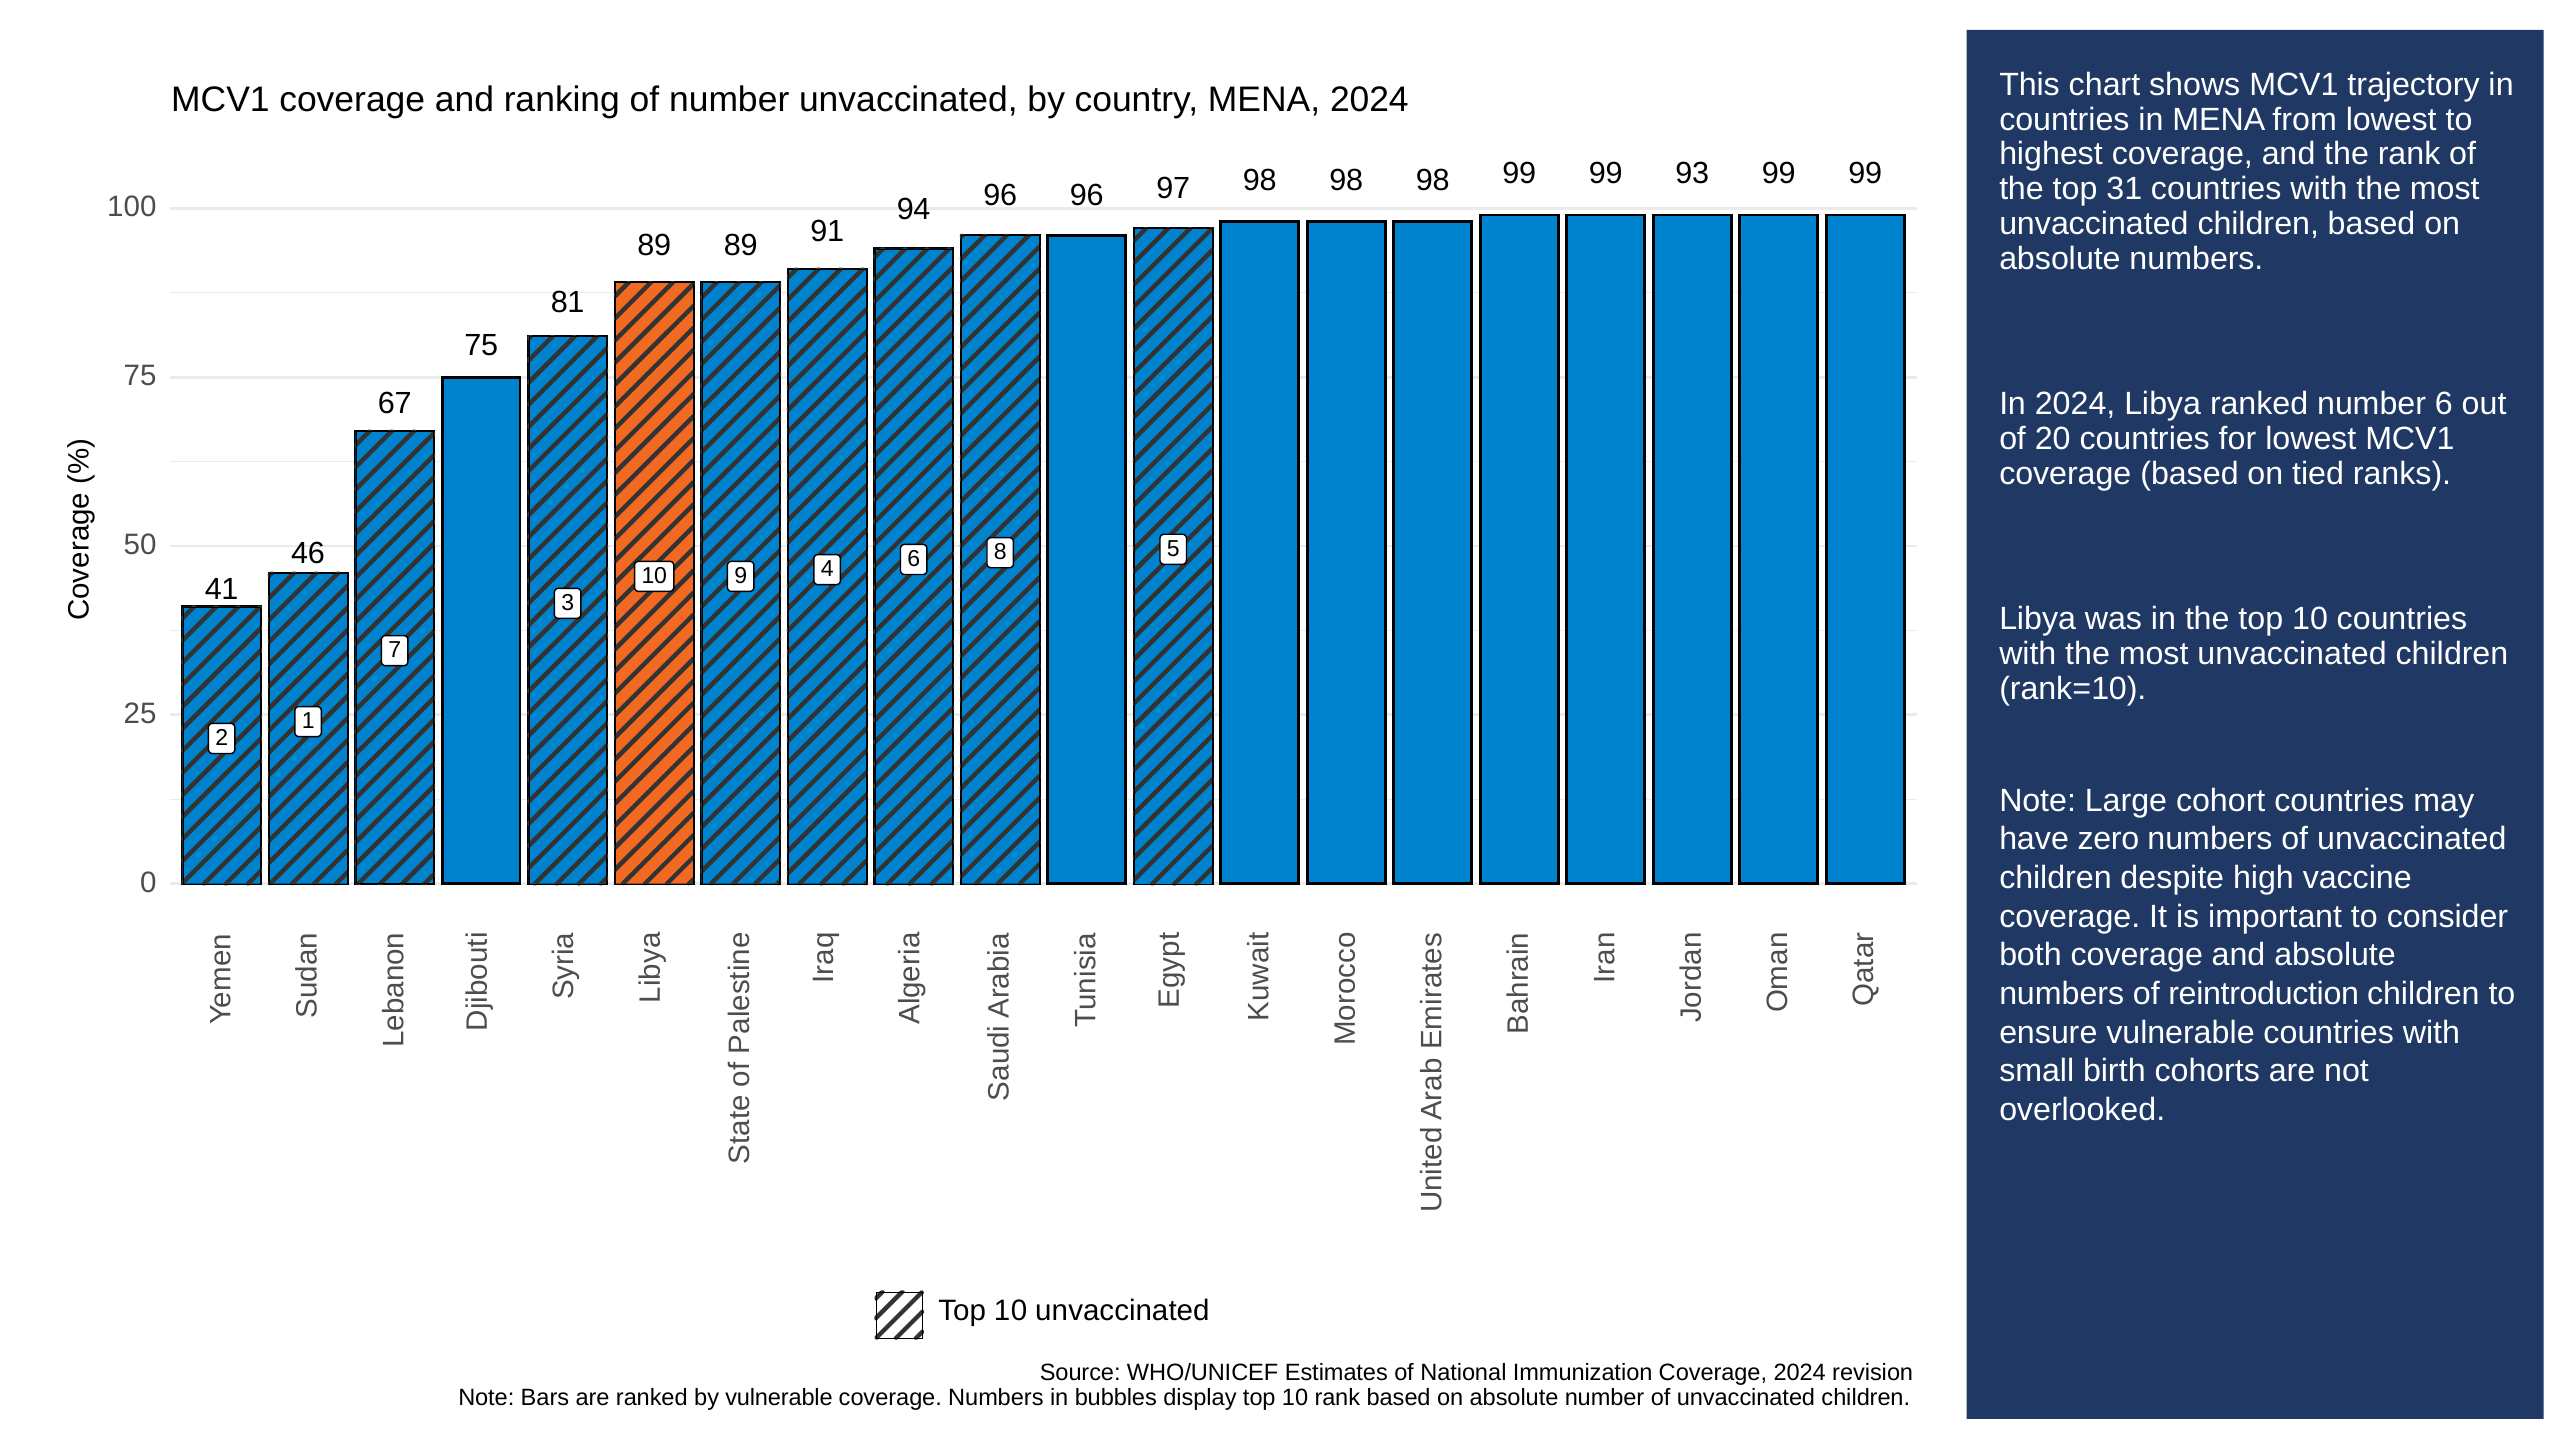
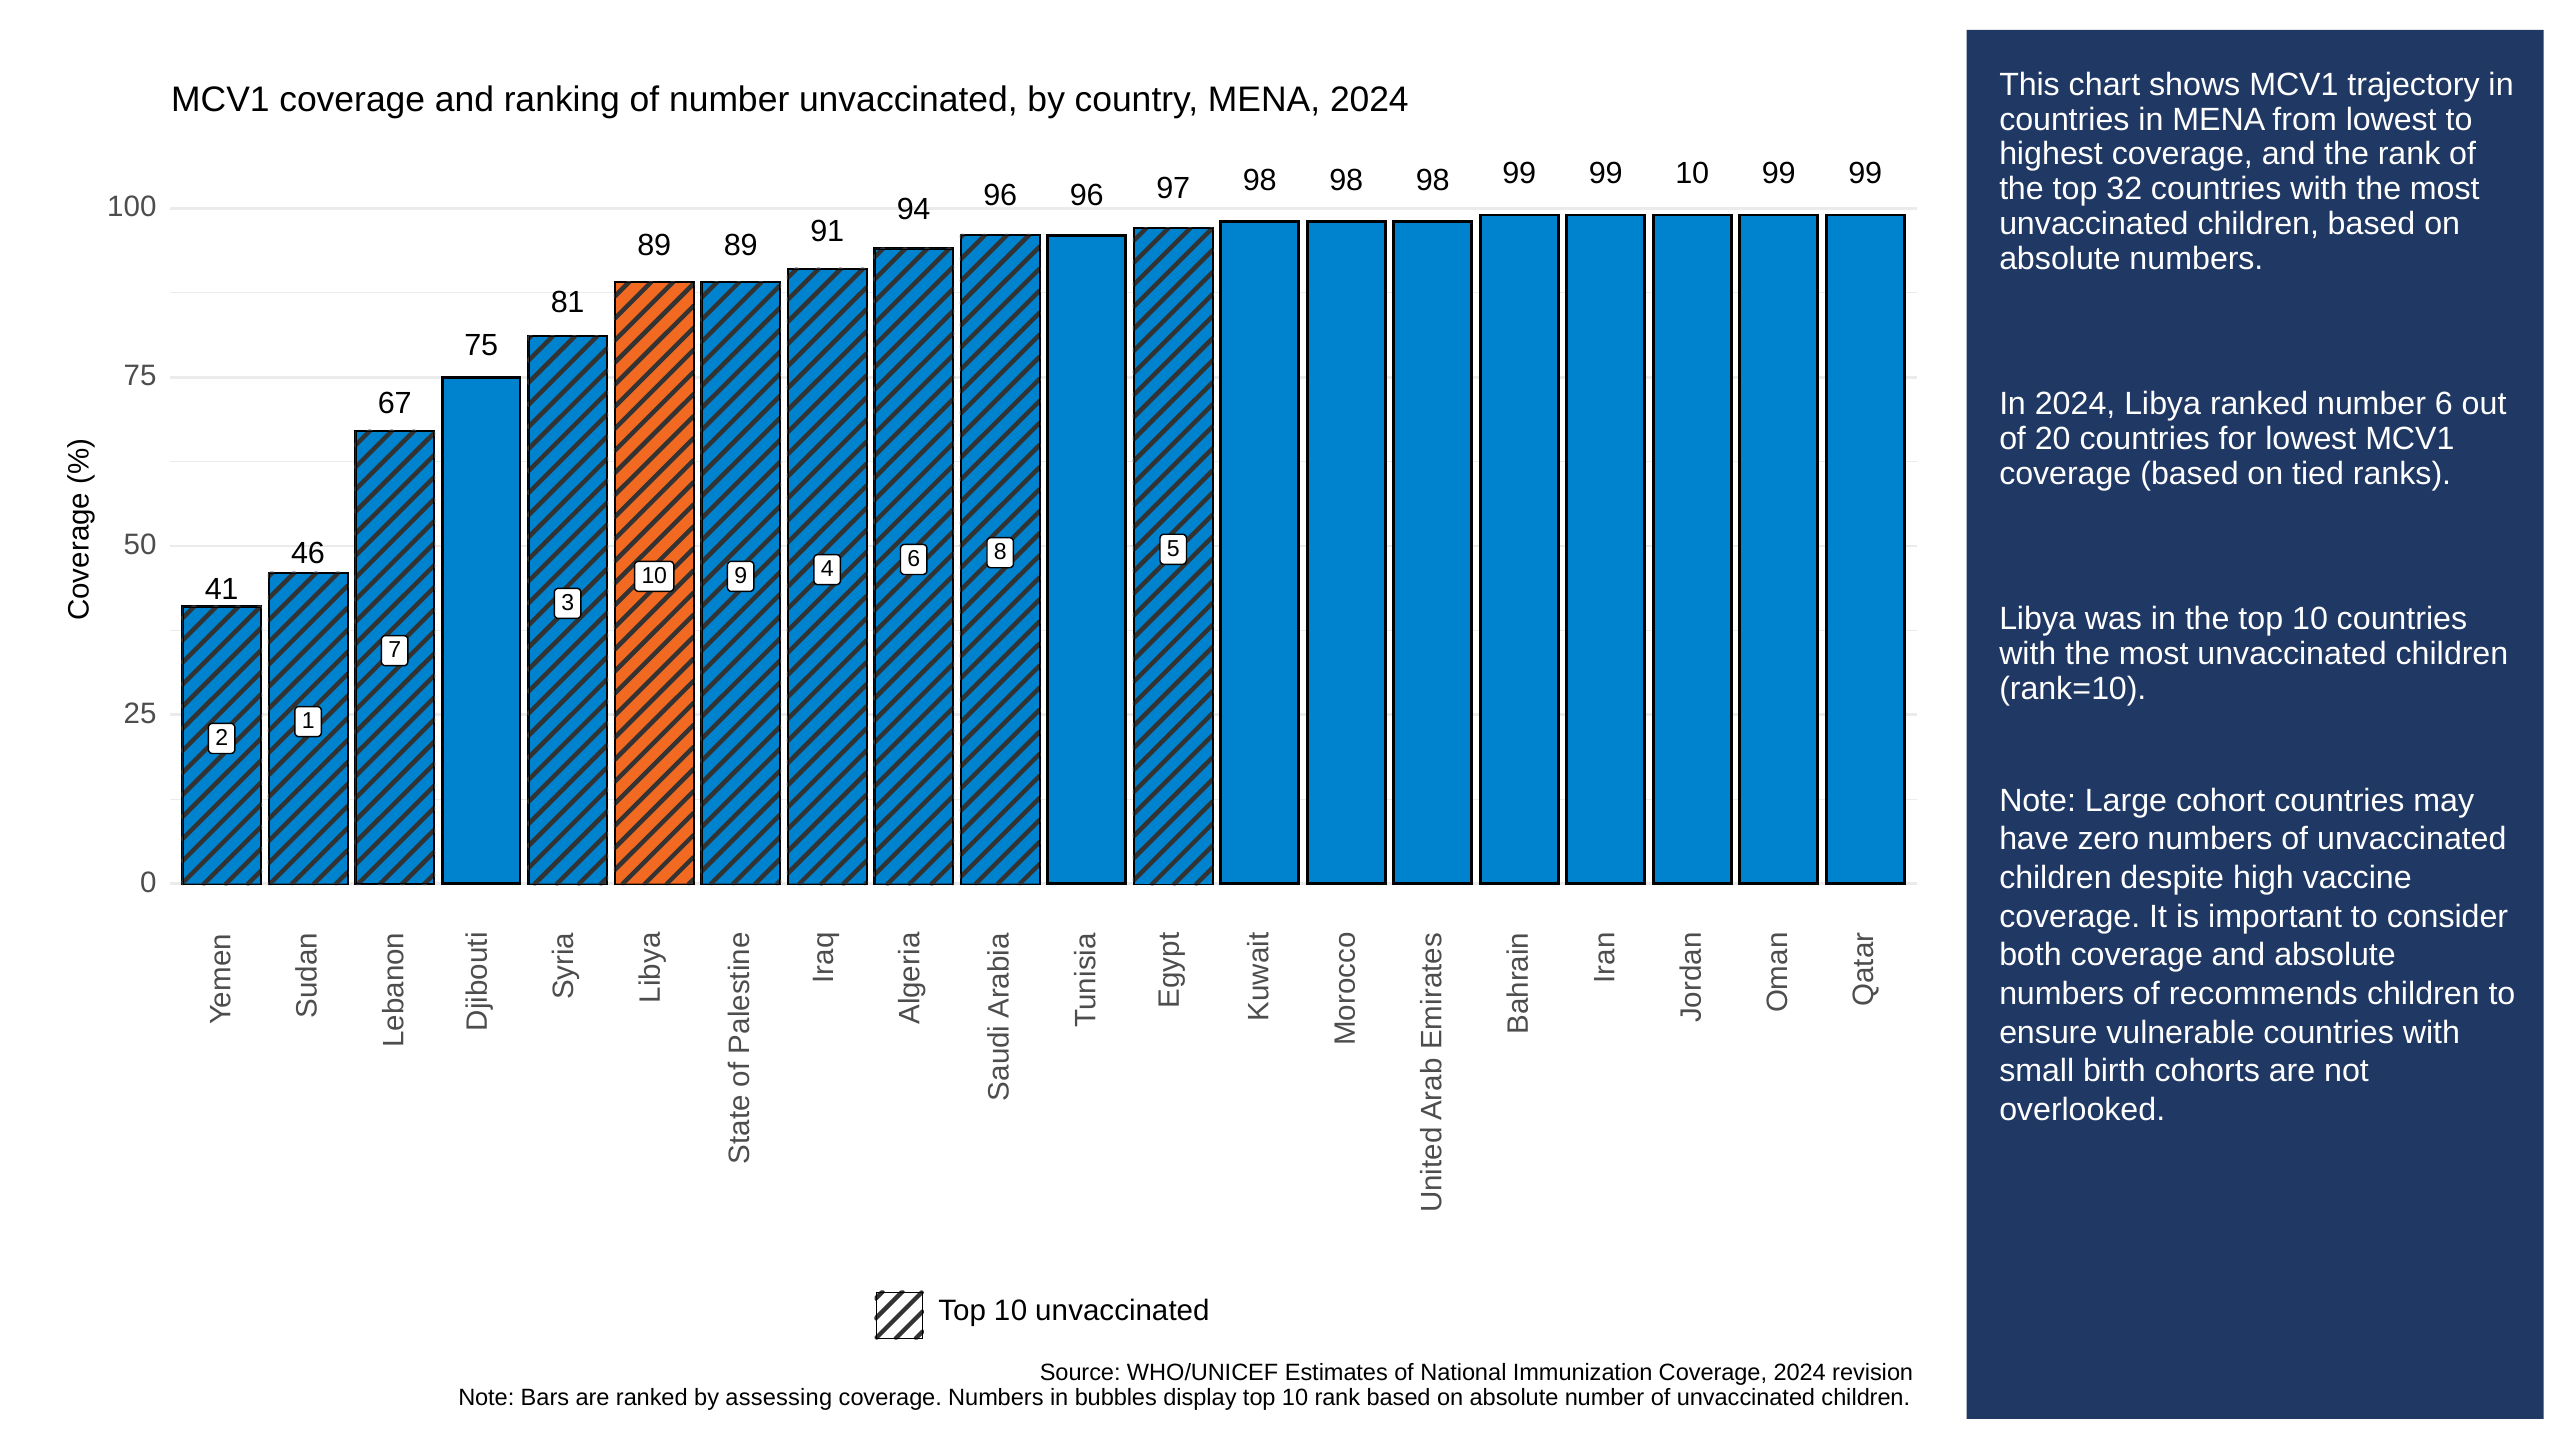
99 93: 93 -> 10
31: 31 -> 32
reintroduction: reintroduction -> recommends
by vulnerable: vulnerable -> assessing
